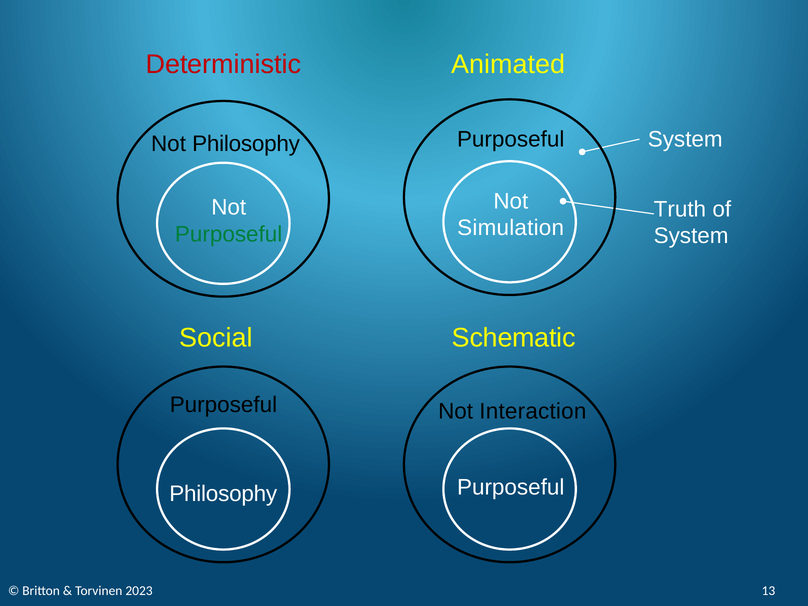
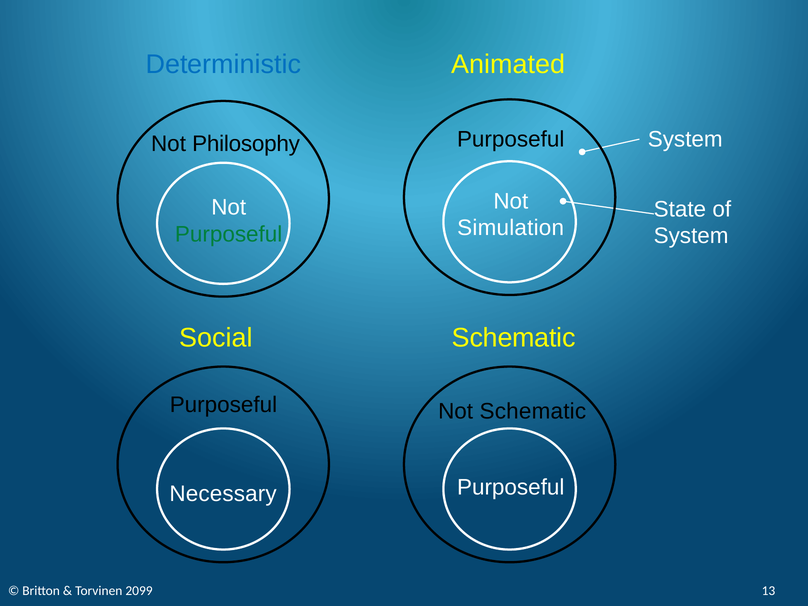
Deterministic colour: red -> blue
Truth: Truth -> State
Not Interaction: Interaction -> Schematic
Philosophy at (223, 494): Philosophy -> Necessary
2023: 2023 -> 2099
